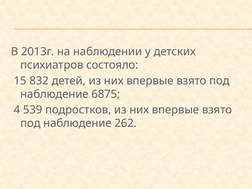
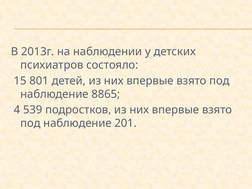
832: 832 -> 801
6875: 6875 -> 8865
262: 262 -> 201
